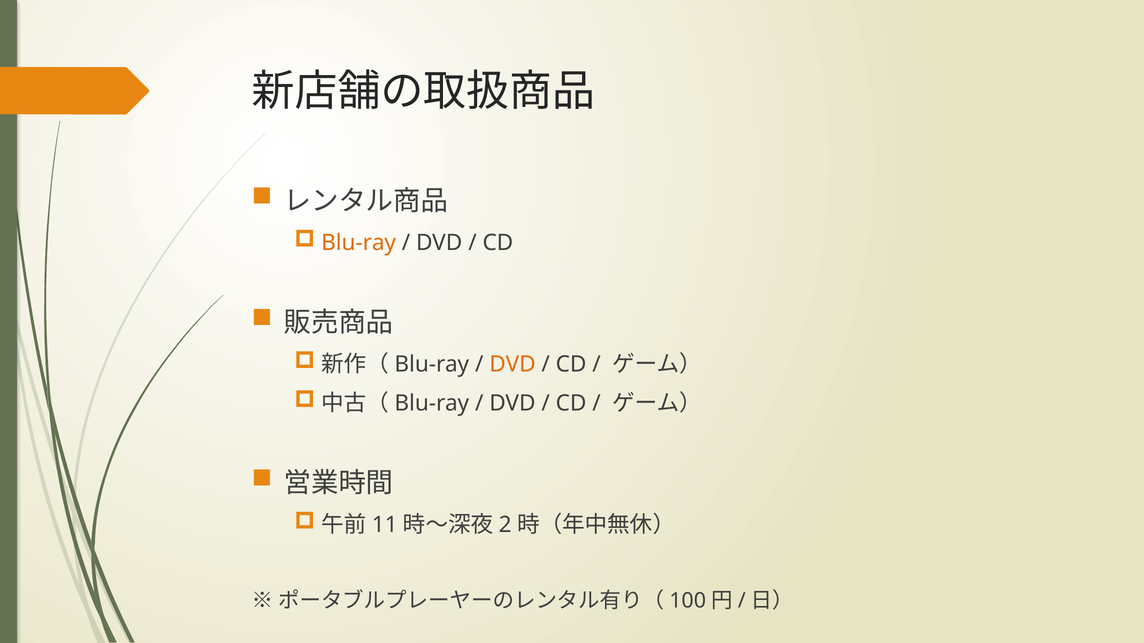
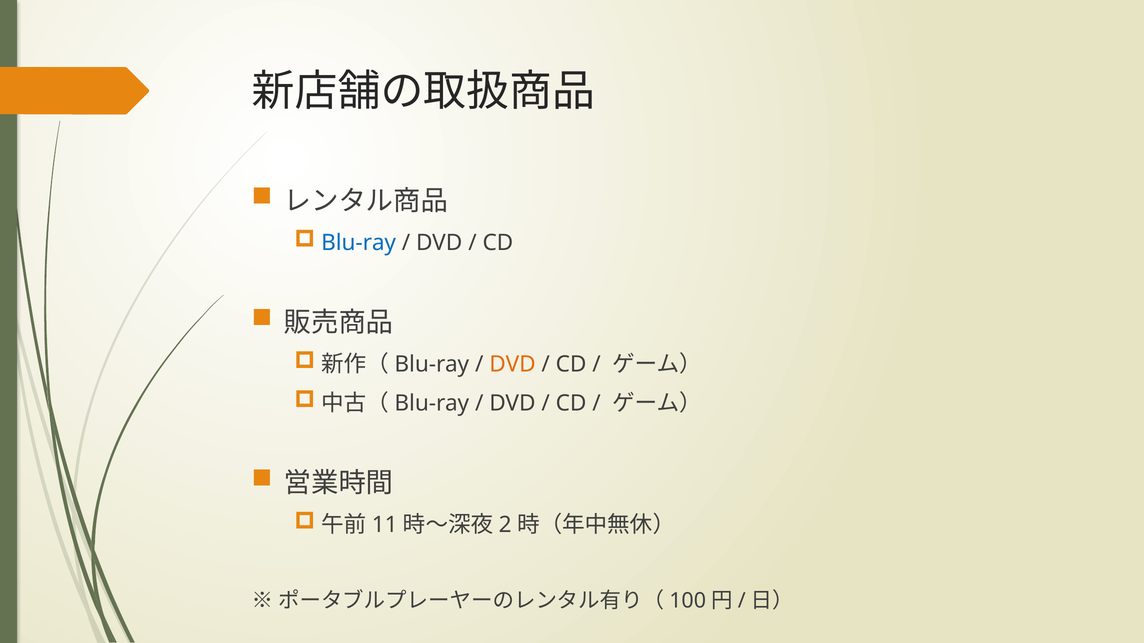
Blu-ray at (359, 243) colour: orange -> blue
